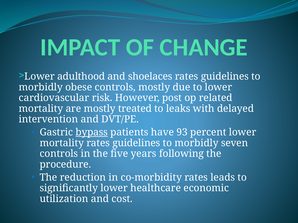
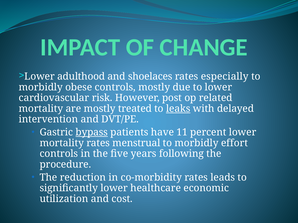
guidelines at (225, 77): guidelines -> especially
leaks underline: none -> present
93: 93 -> 11
mortality rates guidelines: guidelines -> menstrual
seven: seven -> effort
